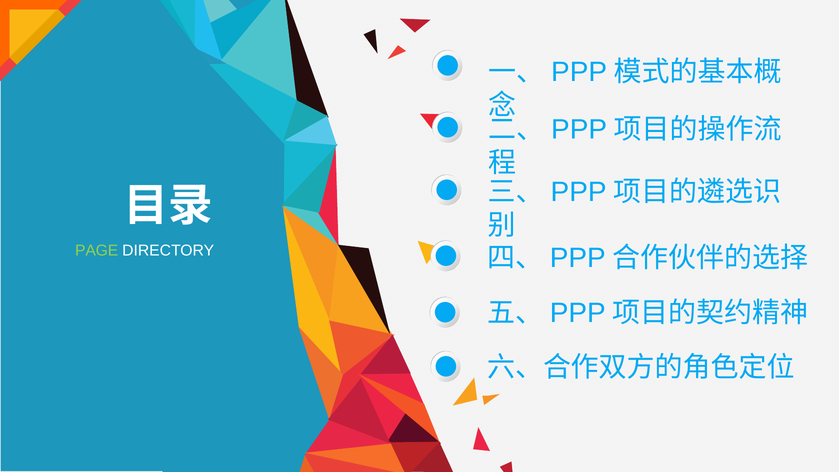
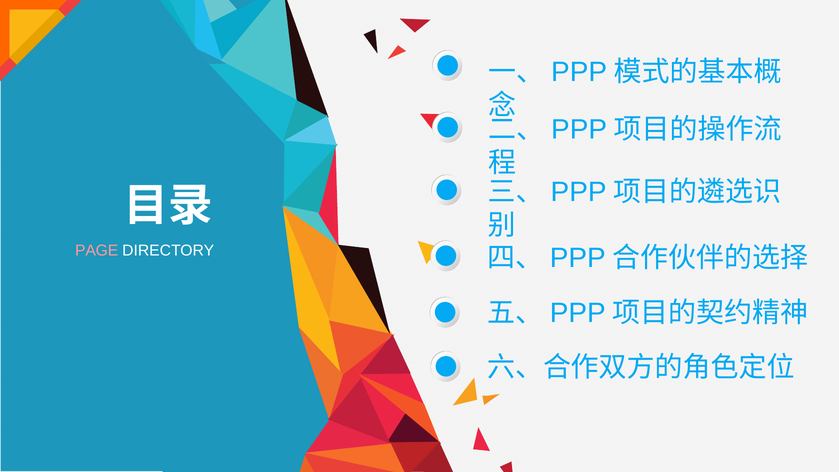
PAGE colour: light green -> pink
